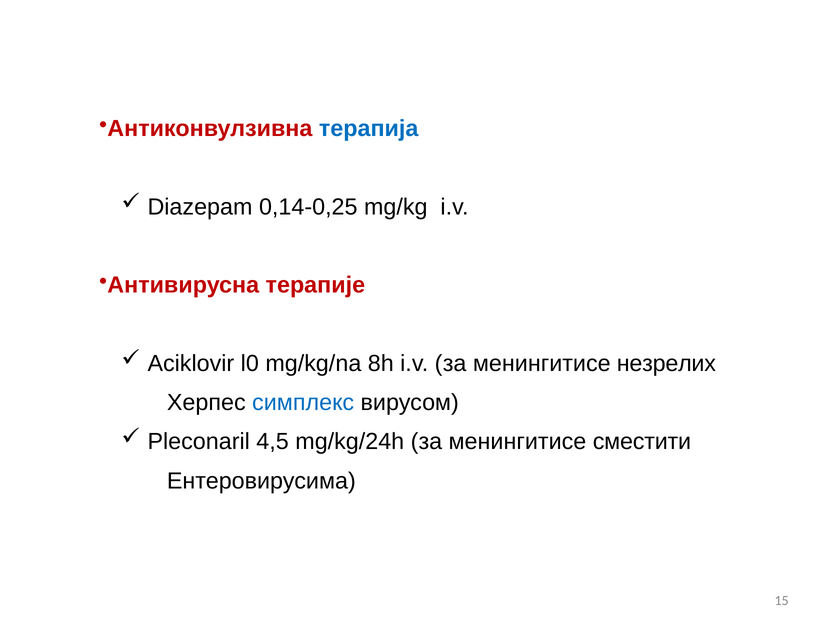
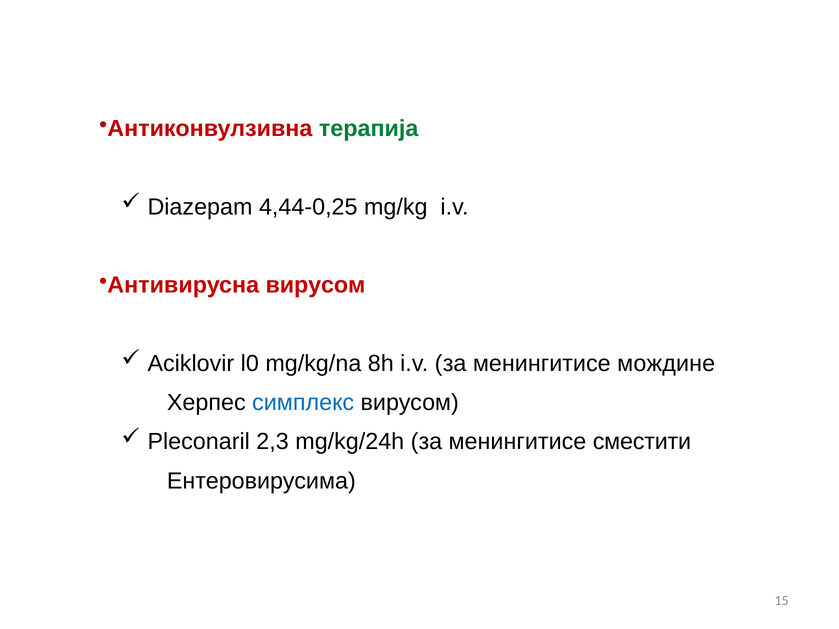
терапија colour: blue -> green
0,14-0,25: 0,14-0,25 -> 4,44-0,25
Антивирусна терапије: терапије -> вирусом
незрелих: незрелих -> мождине
4,5: 4,5 -> 2,3
